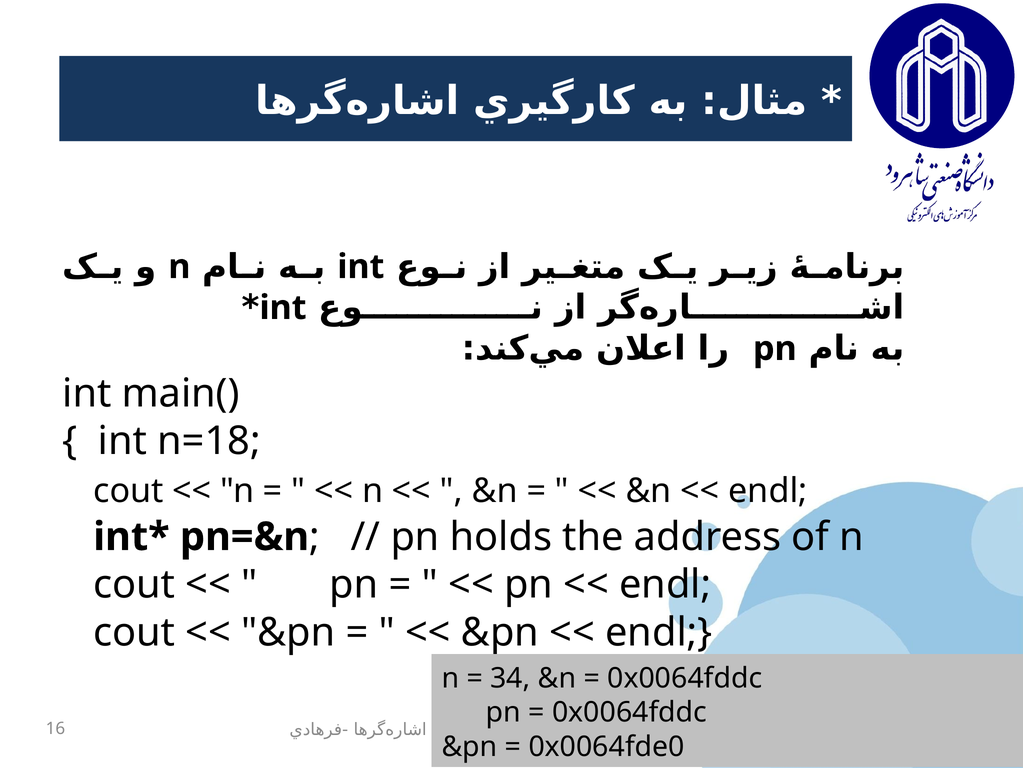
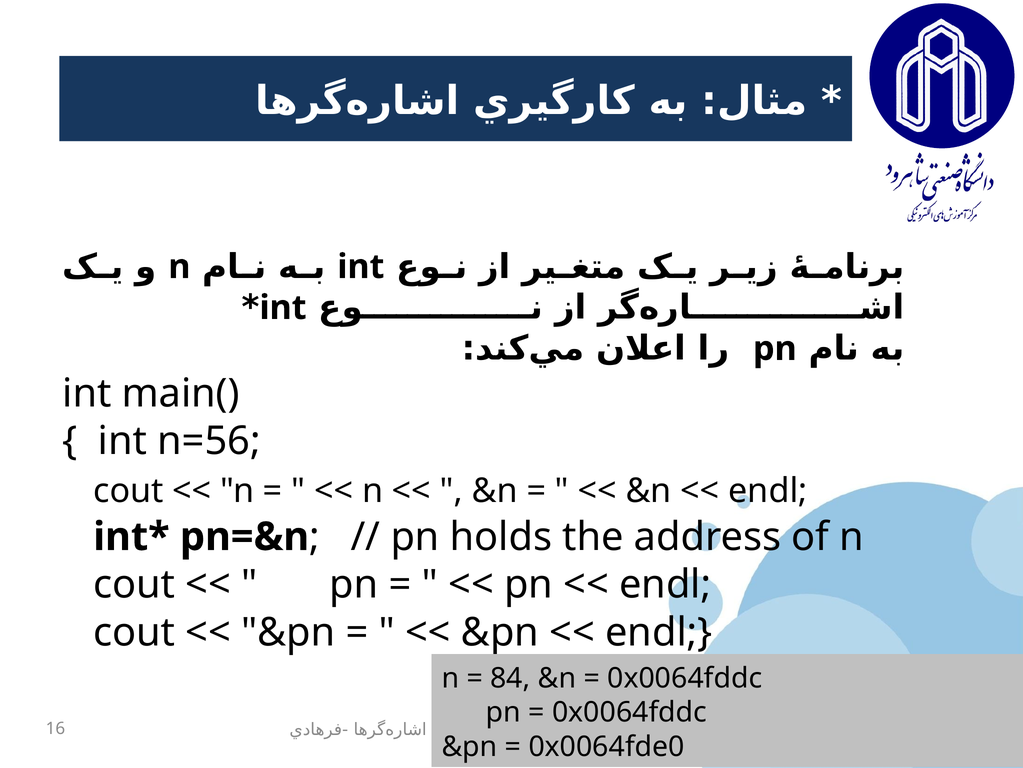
n=18: n=18 -> n=56
34: 34 -> 84
